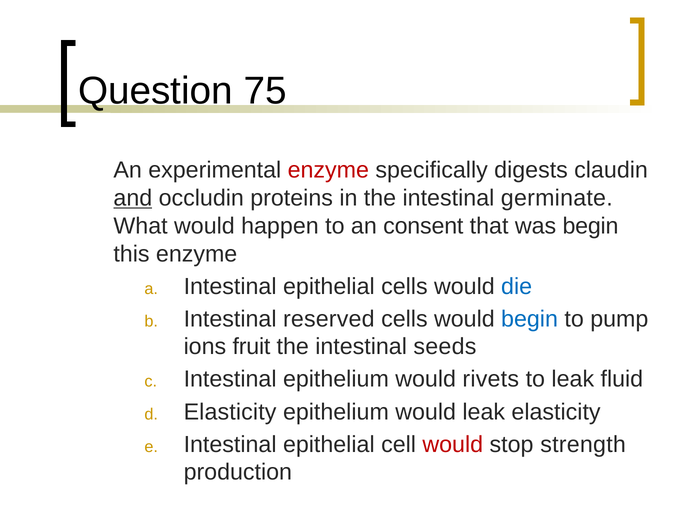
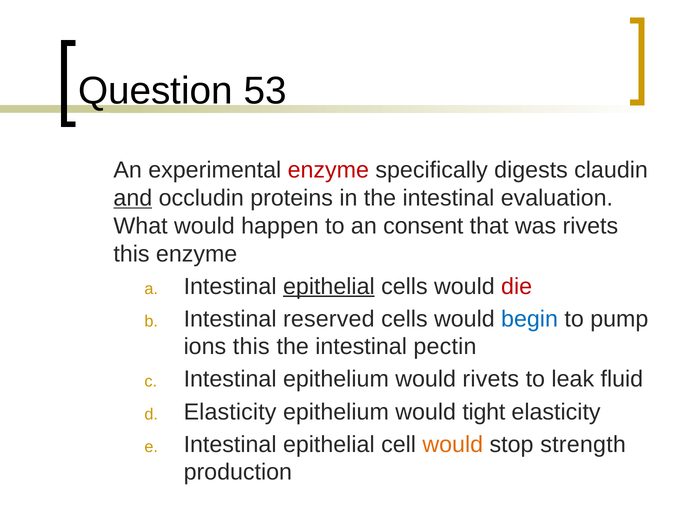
75: 75 -> 53
germinate: germinate -> evaluation
was begin: begin -> rivets
epithelial at (329, 286) underline: none -> present
die colour: blue -> red
ions fruit: fruit -> this
seeds: seeds -> pectin
would leak: leak -> tight
would at (453, 444) colour: red -> orange
